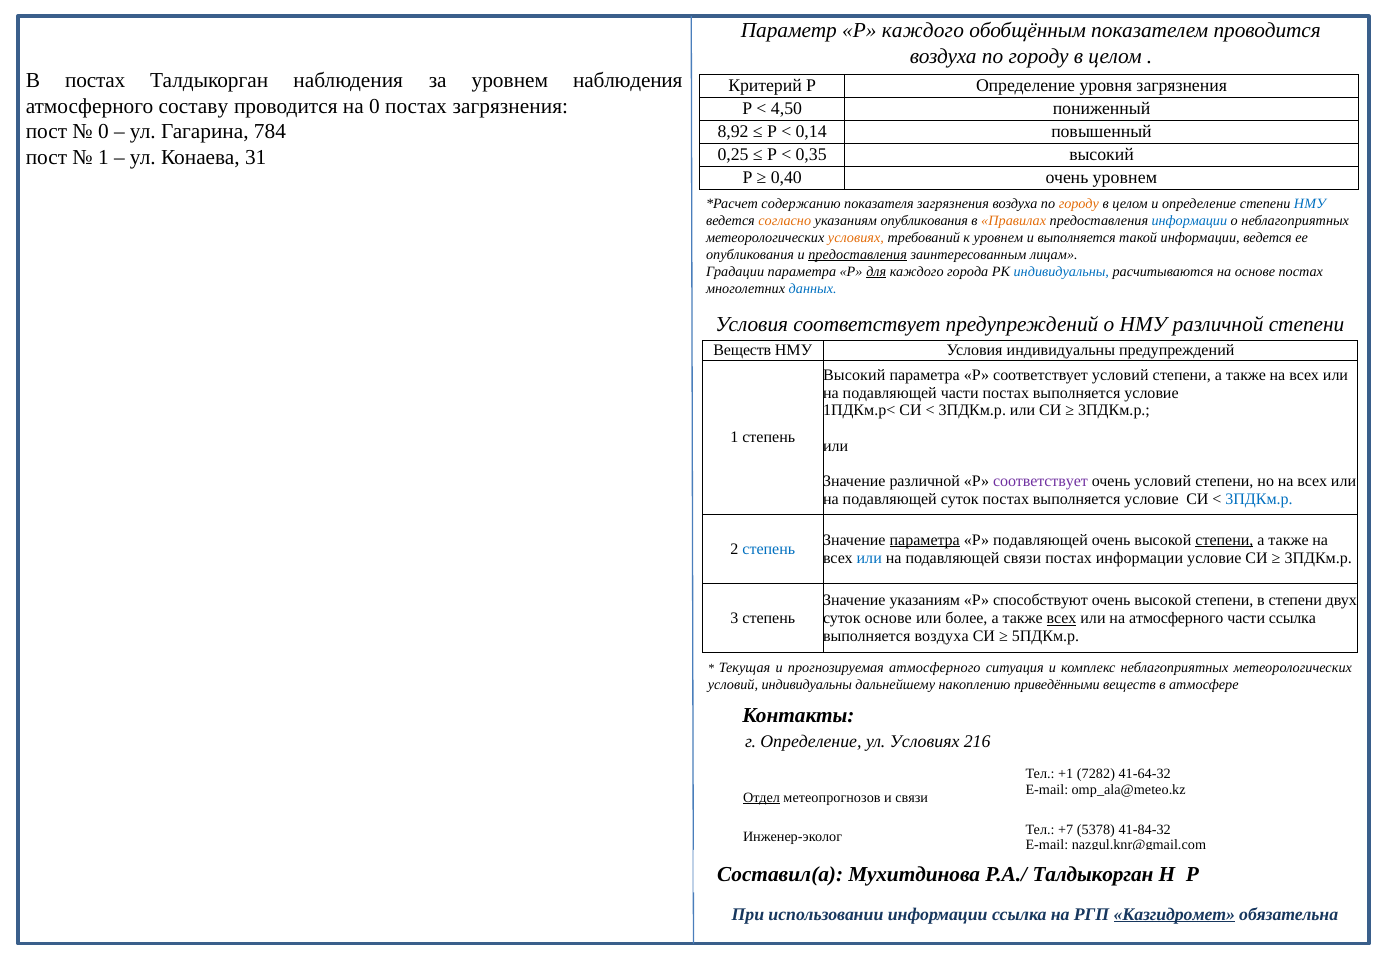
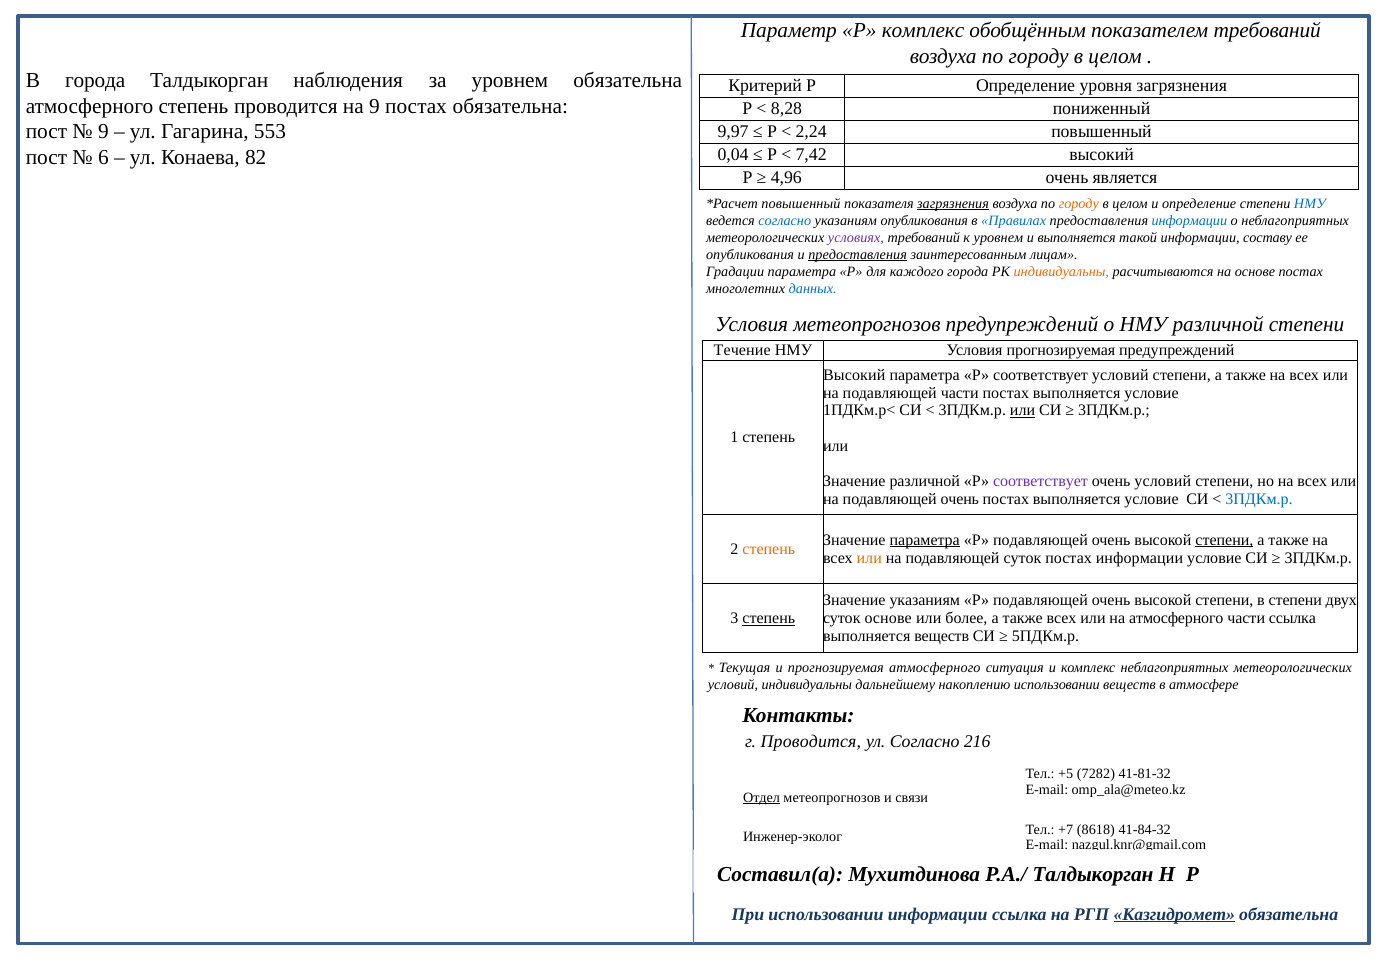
Р каждого: каждого -> комплекс
показателем проводится: проводится -> требований
В постах: постах -> города
уровнем наблюдения: наблюдения -> обязательна
атмосферного составу: составу -> степень
на 0: 0 -> 9
постах загрязнения: загрязнения -> обязательна
4,50: 4,50 -> 8,28
0 at (103, 132): 0 -> 9
784: 784 -> 553
8,92: 8,92 -> 9,97
0,14: 0,14 -> 2,24
0,25: 0,25 -> 0,04
0,35: 0,35 -> 7,42
1 at (103, 157): 1 -> 6
31: 31 -> 82
0,40: 0,40 -> 4,96
очень уровнем: уровнем -> является
содержанию at (801, 204): содержанию -> повышенный
загрязнения at (953, 204) underline: none -> present
согласно at (785, 221) colour: orange -> blue
Правилах colour: orange -> blue
условиях at (856, 238) colour: orange -> purple
информации ведется: ведется -> составу
для underline: present -> none
индивидуальны at (1061, 272) colour: blue -> orange
Условия соответствует: соответствует -> метеопрогнозов
Веществ at (742, 351): Веществ -> Течение
Условия индивидуальны: индивидуальны -> прогнозируемая
или at (1023, 411) underline: none -> present
на подавляющей суток: суток -> очень
степень at (769, 549) colour: blue -> orange
или at (869, 558) colour: blue -> orange
подавляющей связи: связи -> суток
способствуют at (1040, 601): способствуют -> подавляющей
степень at (769, 618) underline: none -> present
всех at (1062, 618) underline: present -> none
выполняется воздуха: воздуха -> веществ
накоплению приведёнными: приведёнными -> использовании
г Определение: Определение -> Проводится
ул Условиях: Условиях -> Согласно
+1: +1 -> +5
41-64-32: 41-64-32 -> 41-81-32
5378: 5378 -> 8618
